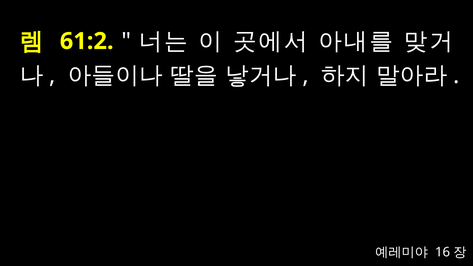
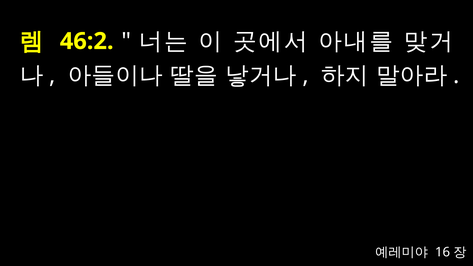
61:2: 61:2 -> 46:2
